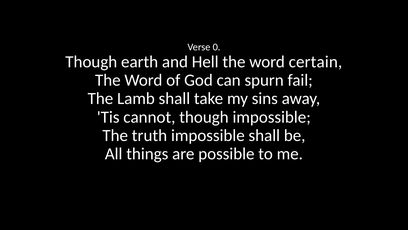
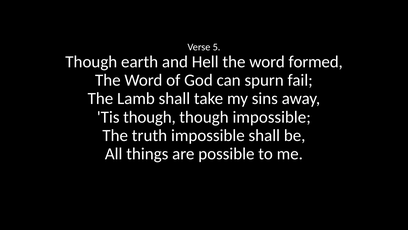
0: 0 -> 5
certain: certain -> formed
Tis cannot: cannot -> though
